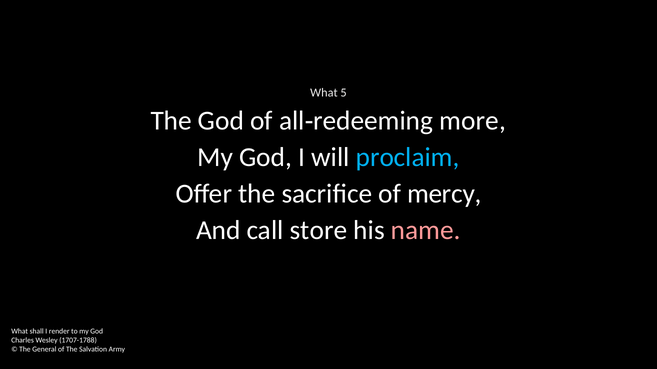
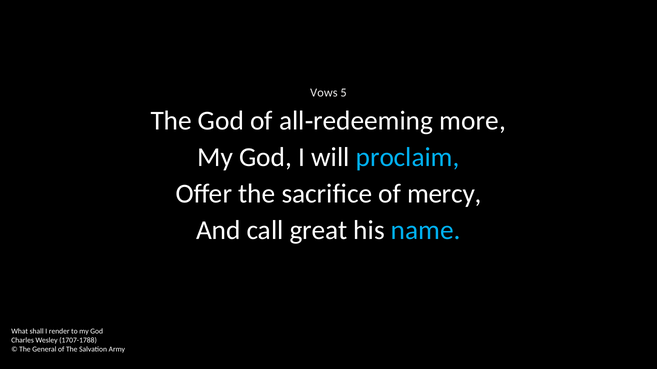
What at (324, 93): What -> Vows
store: store -> great
name colour: pink -> light blue
